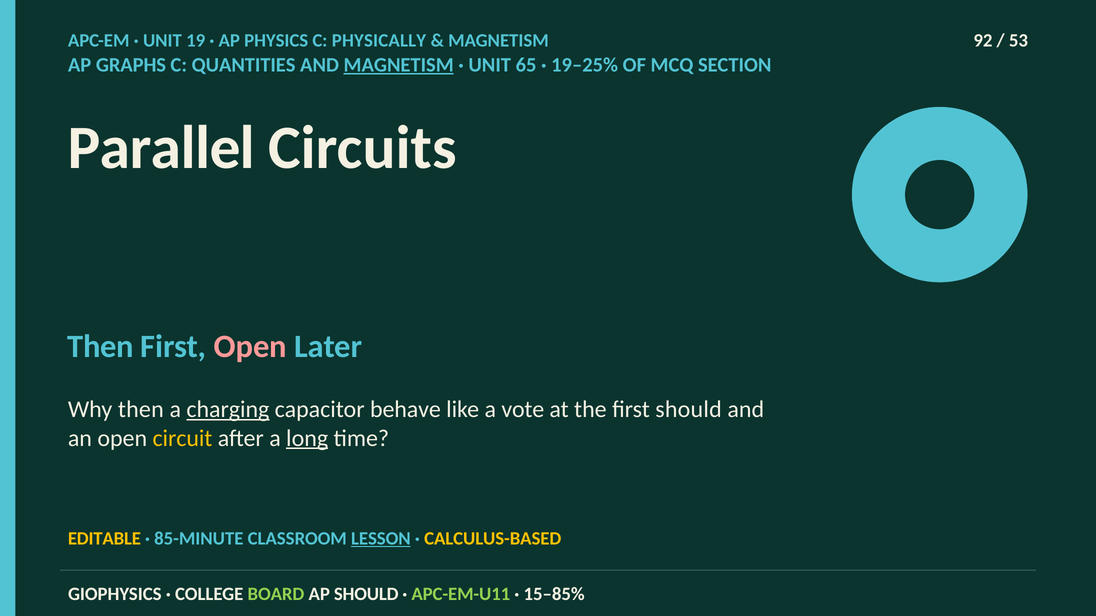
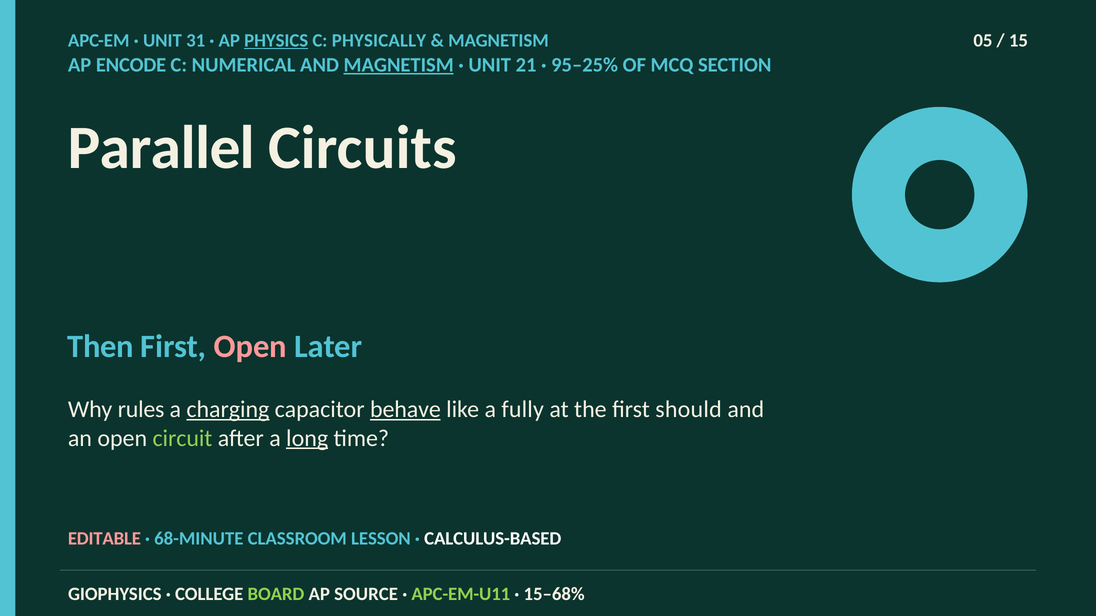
19: 19 -> 31
PHYSICS underline: none -> present
92: 92 -> 05
53: 53 -> 15
GRAPHS: GRAPHS -> ENCODE
QUANTITIES: QUANTITIES -> NUMERICAL
65: 65 -> 21
19–25%: 19–25% -> 95–25%
Why then: then -> rules
behave underline: none -> present
vote: vote -> fully
circuit colour: yellow -> light green
EDITABLE colour: yellow -> pink
85-MINUTE: 85-MINUTE -> 68-MINUTE
LESSON underline: present -> none
CALCULUS-BASED colour: yellow -> white
AP SHOULD: SHOULD -> SOURCE
15–85%: 15–85% -> 15–68%
